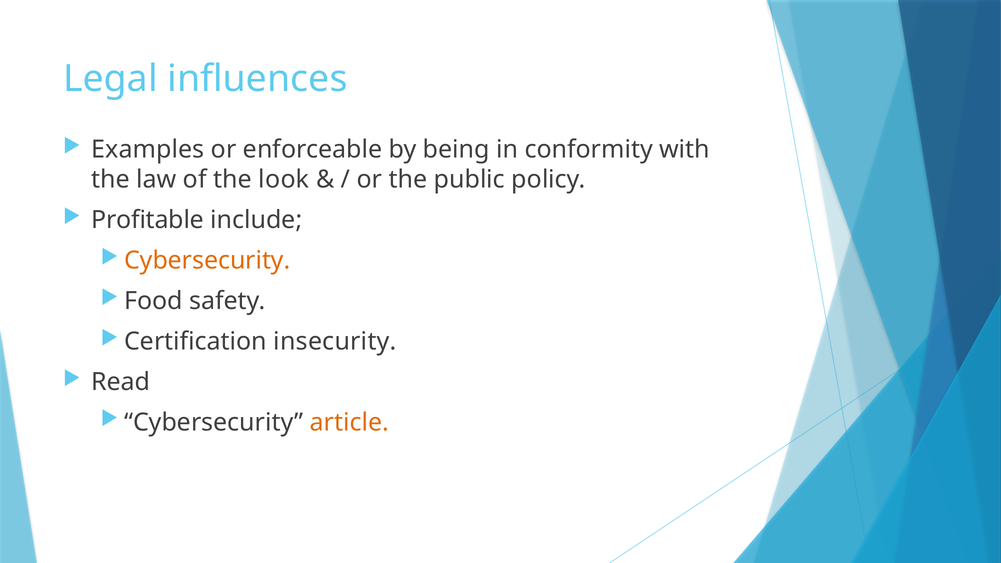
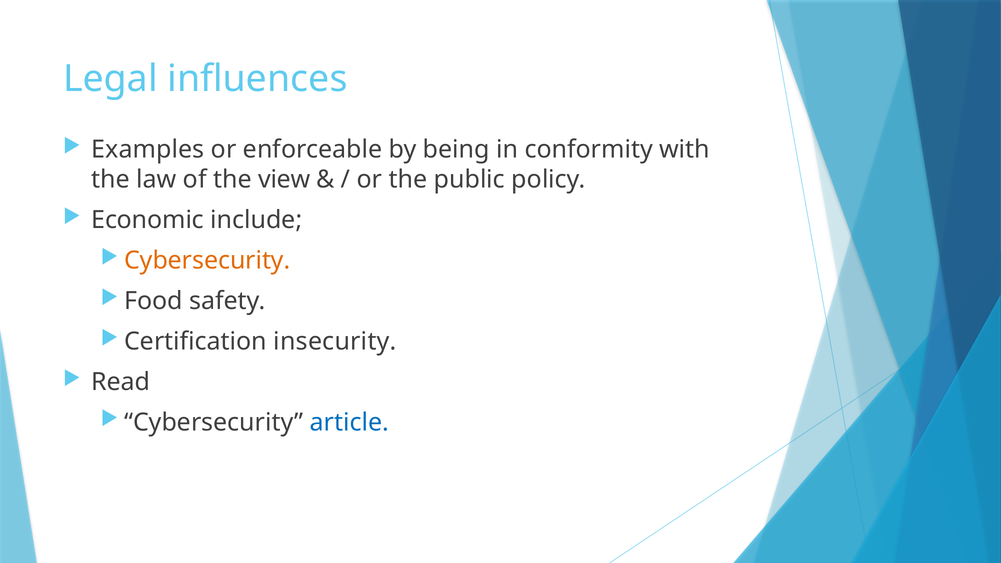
look: look -> view
Profitable: Profitable -> Economic
article colour: orange -> blue
